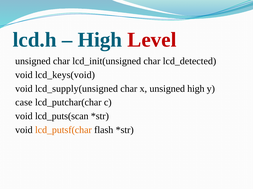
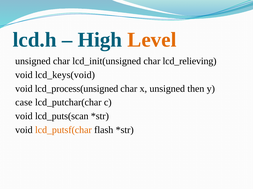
Level colour: red -> orange
lcd_detected: lcd_detected -> lcd_relieving
lcd_supply(unsigned: lcd_supply(unsigned -> lcd_process(unsigned
unsigned high: high -> then
